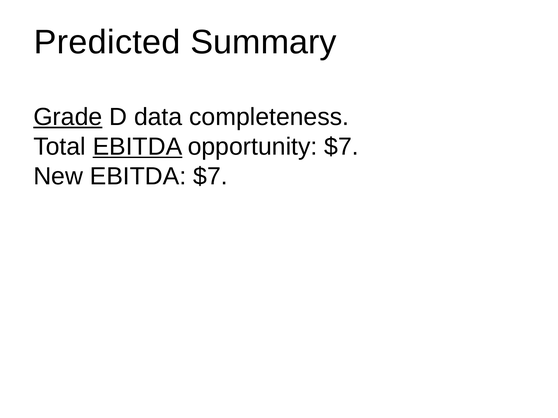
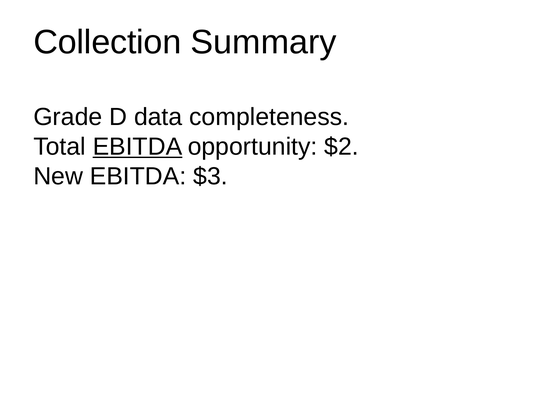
Predicted: Predicted -> Collection
Grade underline: present -> none
opportunity $7: $7 -> $2
EBITDA $7: $7 -> $3
